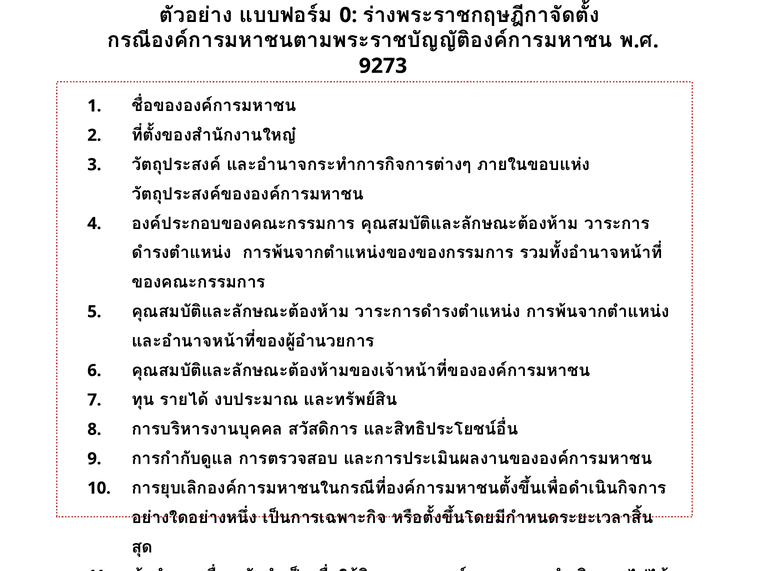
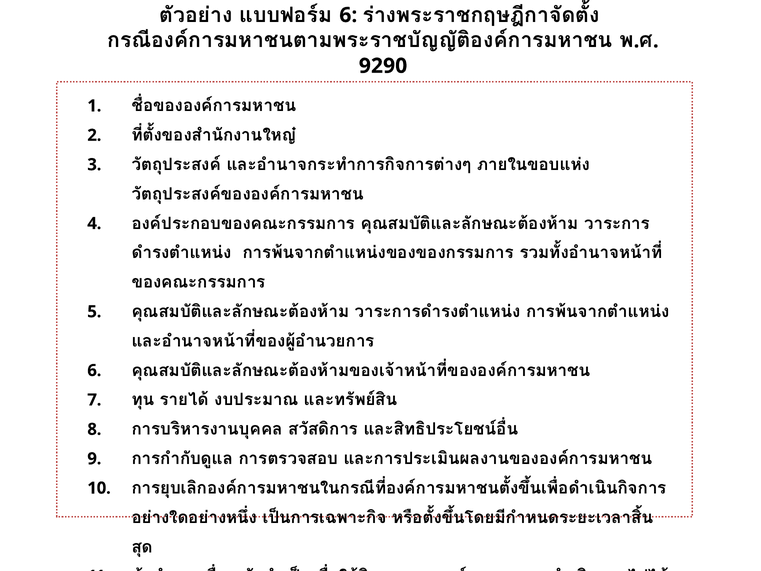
0 at (348, 15): 0 -> 6
9273: 9273 -> 9290
